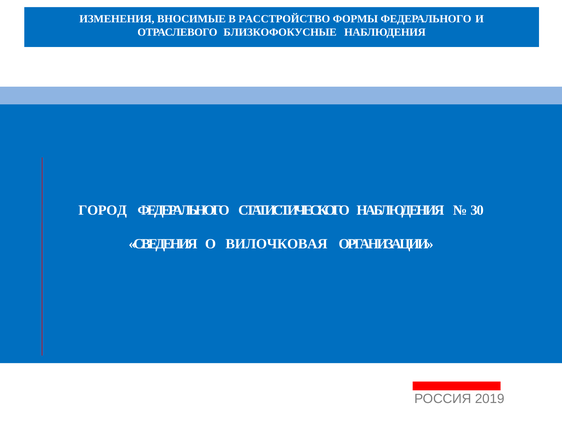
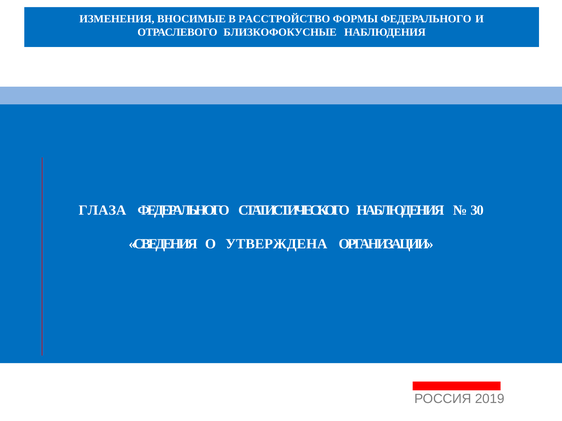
ГОРОД: ГОРОД -> ГЛАЗА
ВИЛОЧКОВАЯ: ВИЛОЧКОВАЯ -> УТВЕРЖДЕНА
